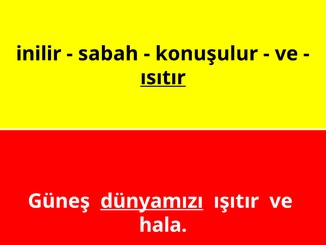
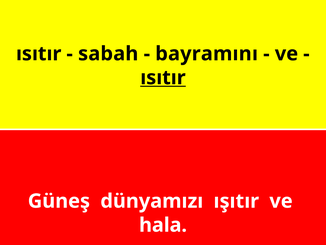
inilir at (39, 54): inilir -> ısıtır
konuşulur: konuşulur -> bayramını
dünyamızı underline: present -> none
